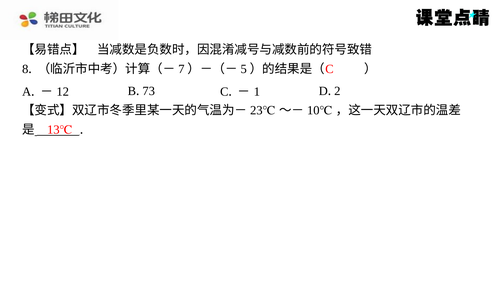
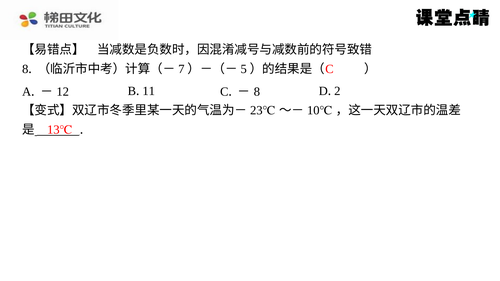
73: 73 -> 11
1 at (257, 92): 1 -> 8
